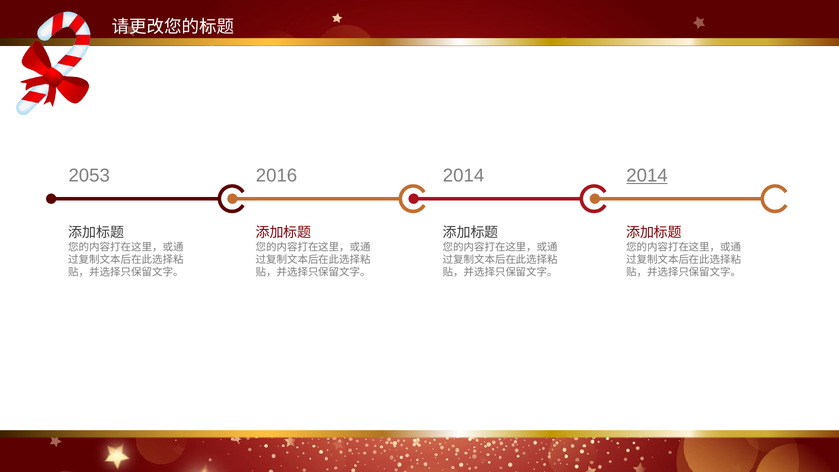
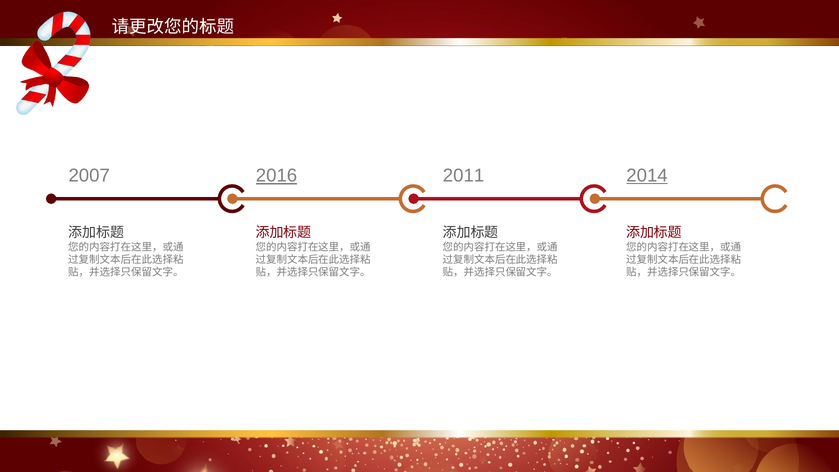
2053: 2053 -> 2007
2016 underline: none -> present
2014 at (464, 176): 2014 -> 2011
